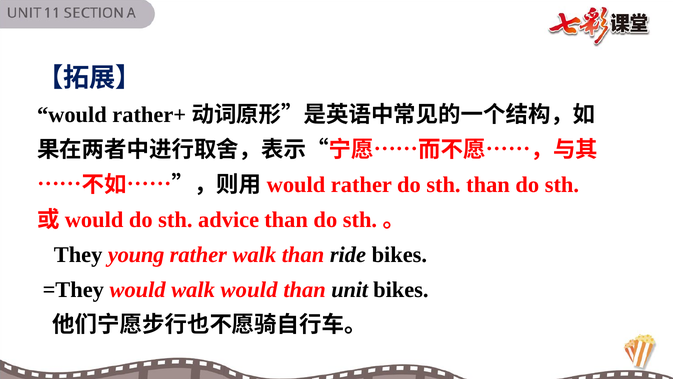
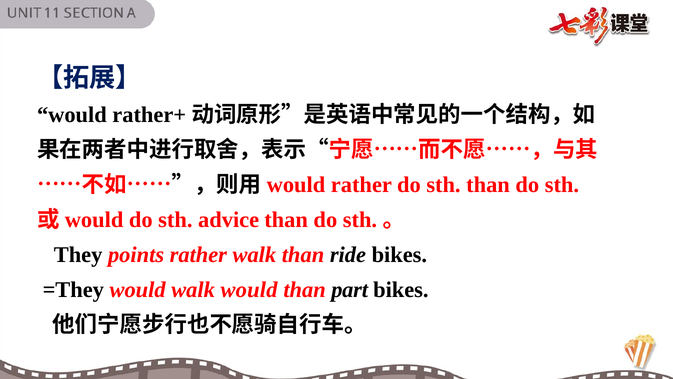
young: young -> points
unit: unit -> part
